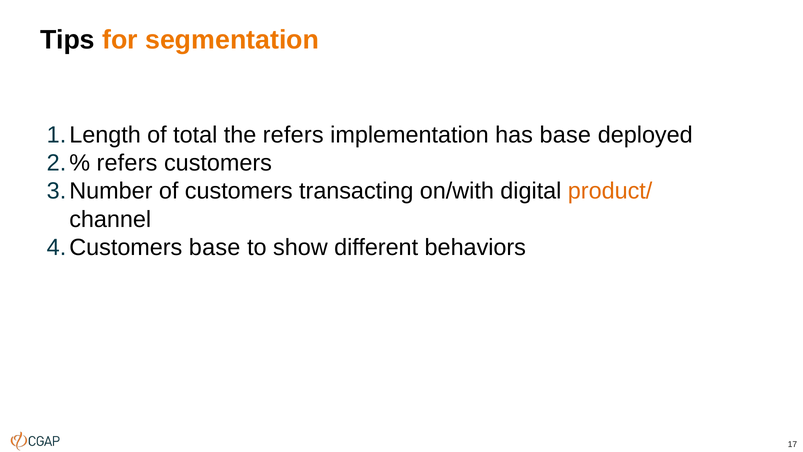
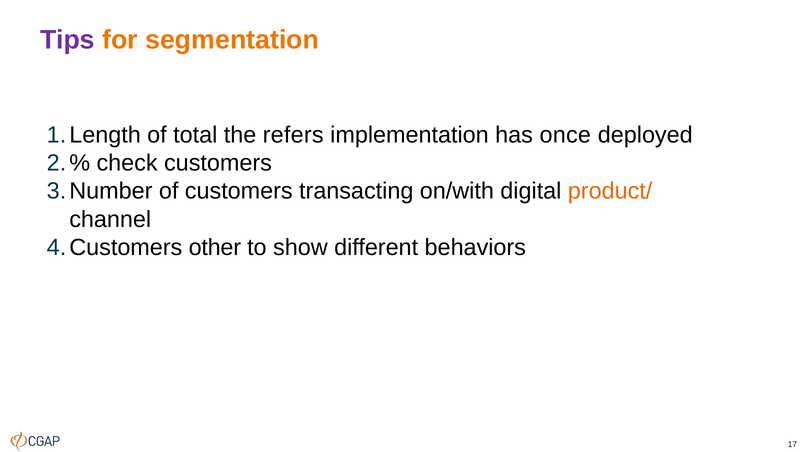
Tips colour: black -> purple
has base: base -> once
refers at (127, 163): refers -> check
base at (215, 247): base -> other
